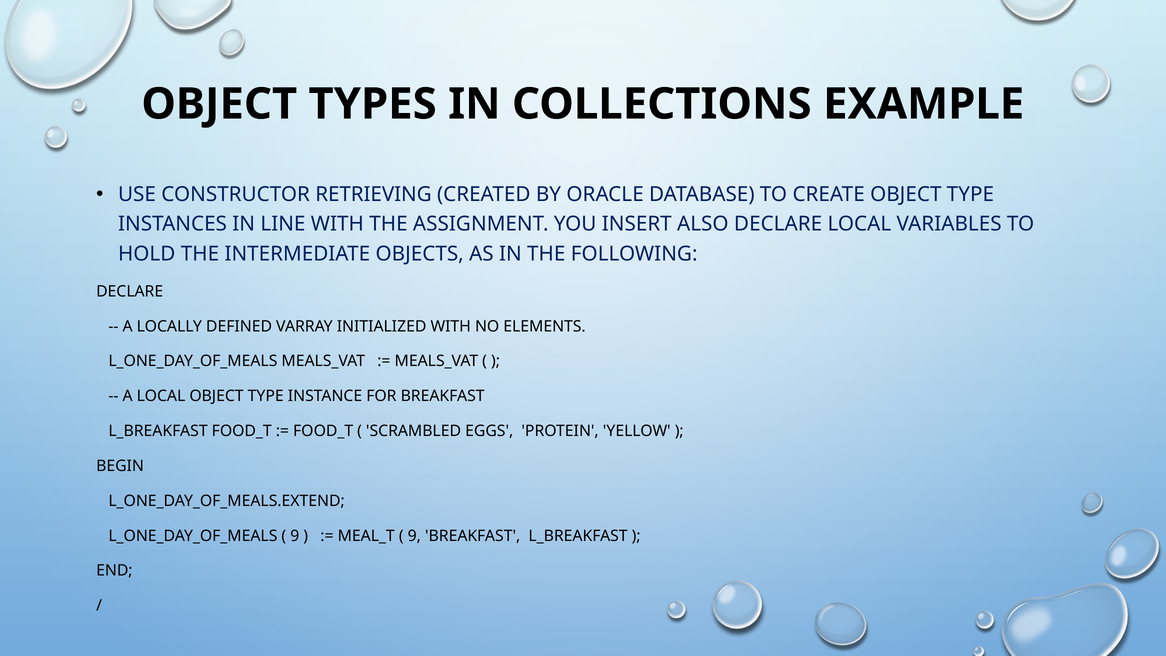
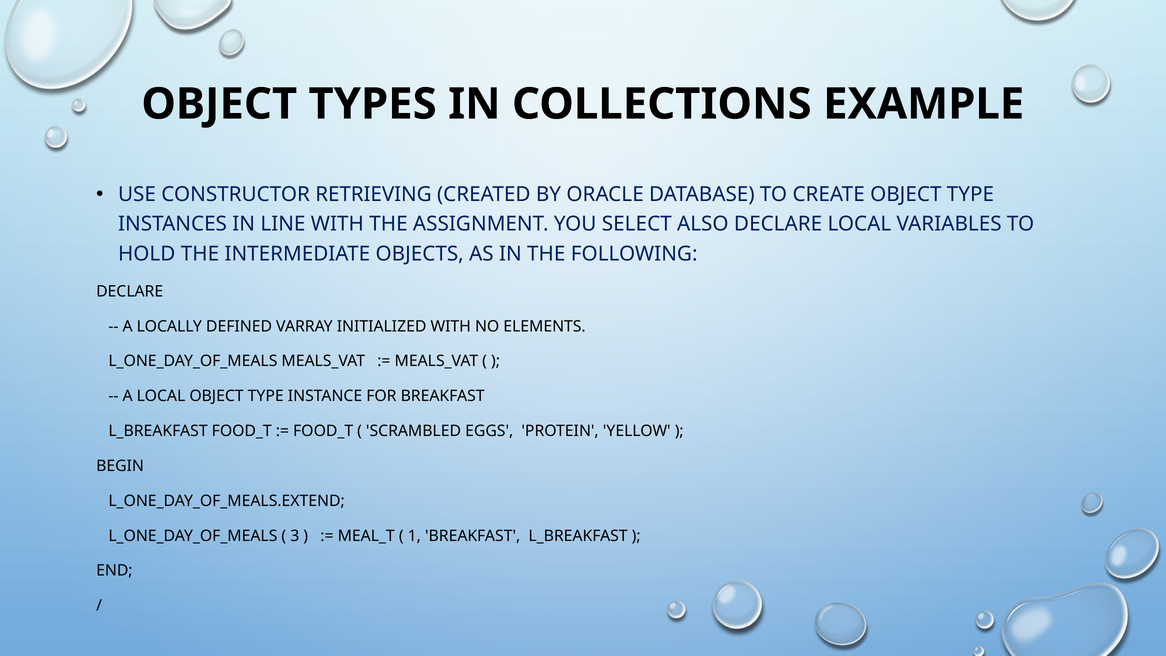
INSERT: INSERT -> SELECT
9 at (295, 536): 9 -> 3
9 at (414, 536): 9 -> 1
